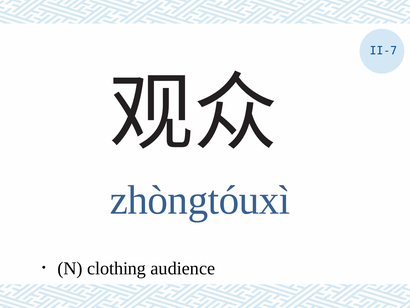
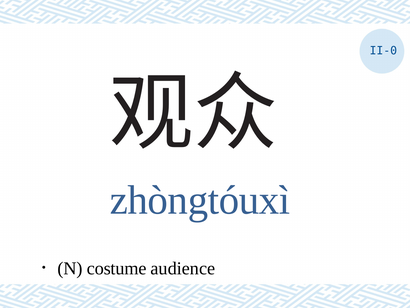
II-7: II-7 -> II-0
clothing: clothing -> costume
